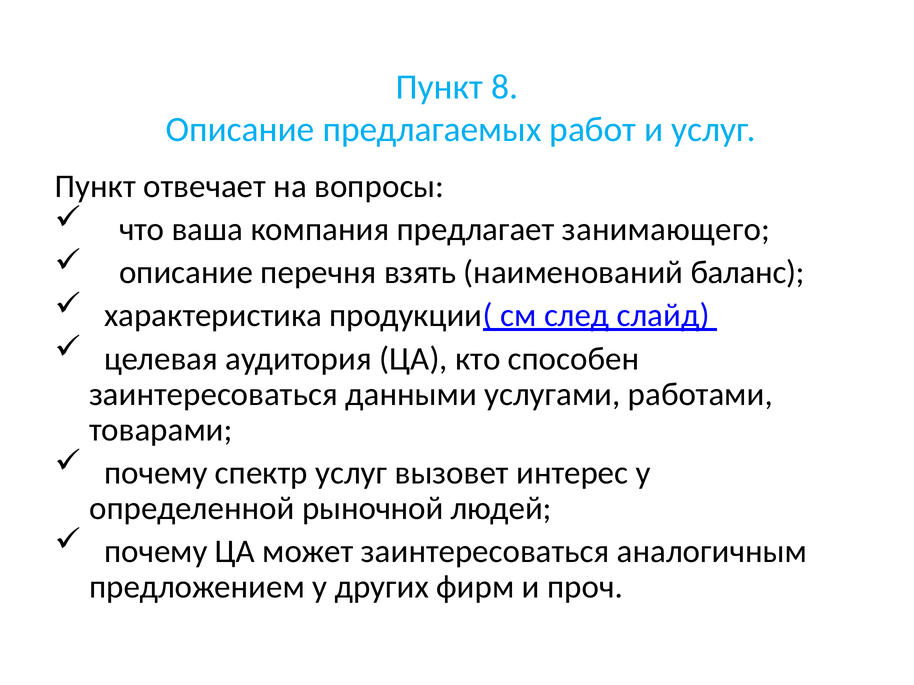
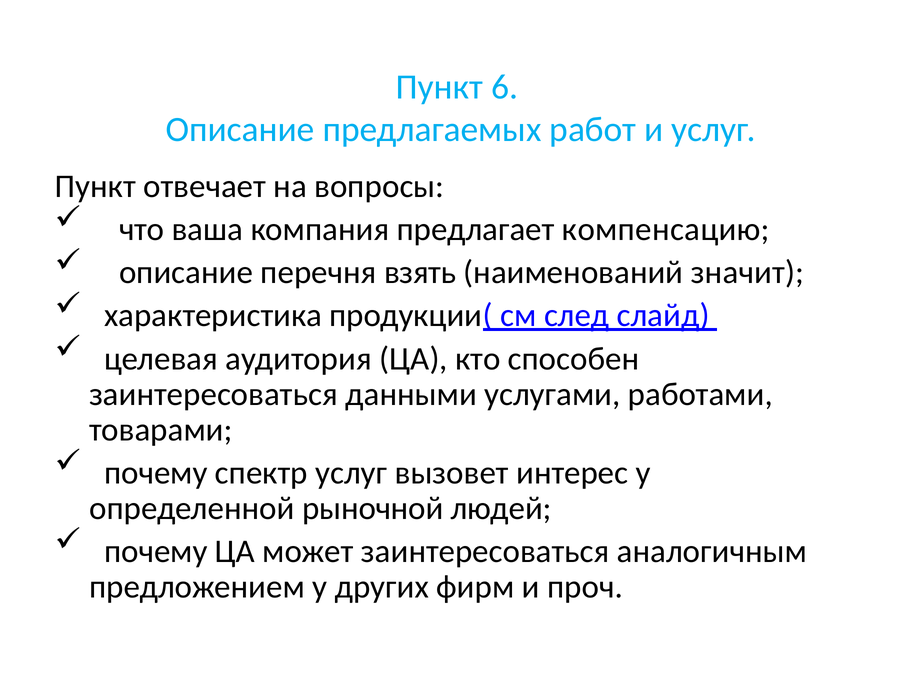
8: 8 -> 6
занимающего: занимающего -> компенсацию
баланс: баланс -> значит
